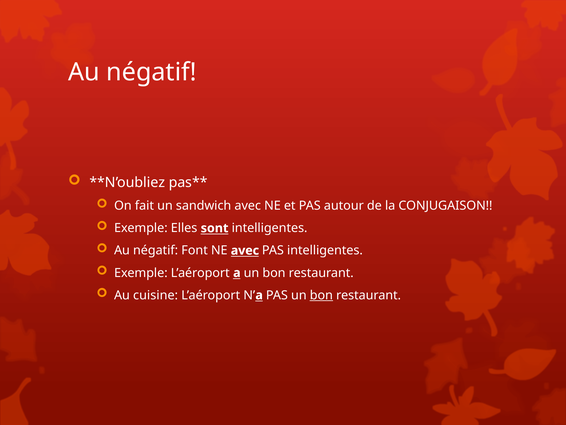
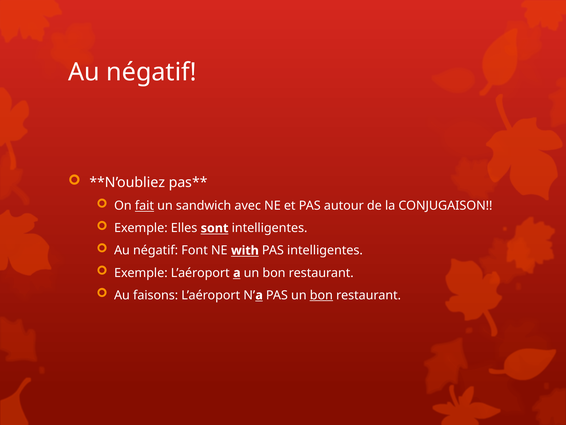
fait underline: none -> present
NE avec: avec -> with
cuisine: cuisine -> faisons
